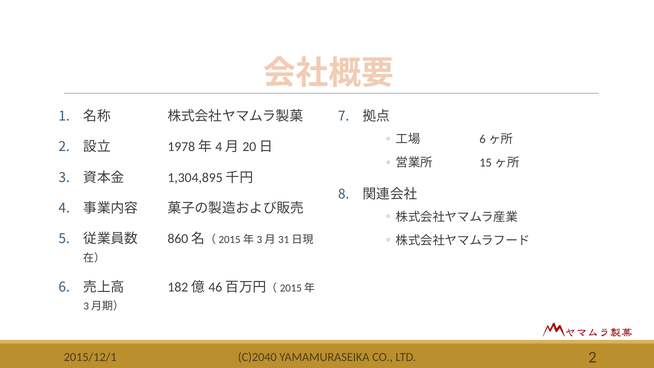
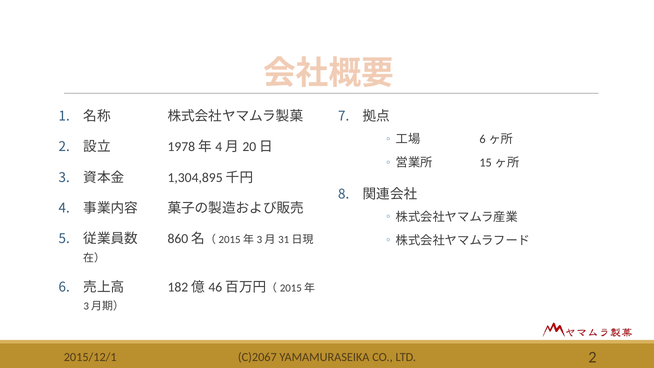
C)2040: C)2040 -> C)2067
